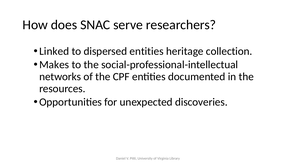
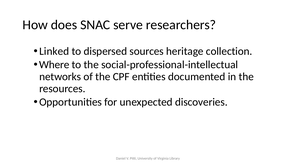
dispersed entities: entities -> sources
Makes: Makes -> Where
